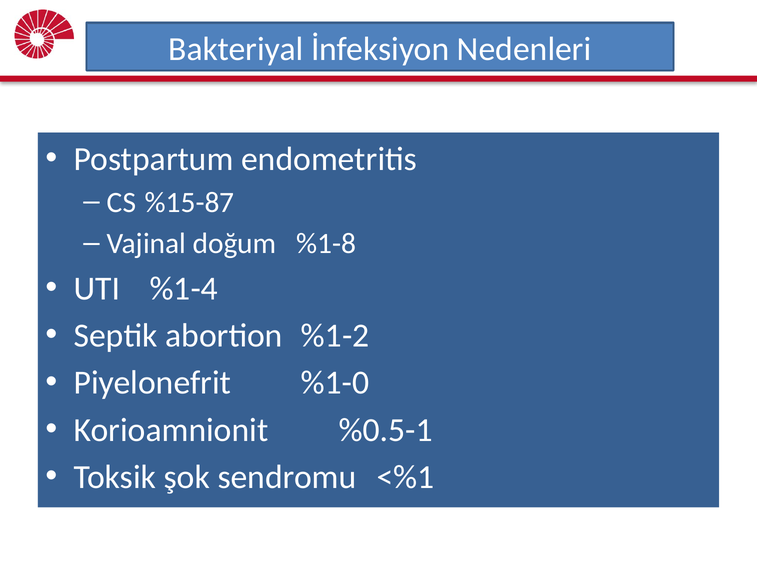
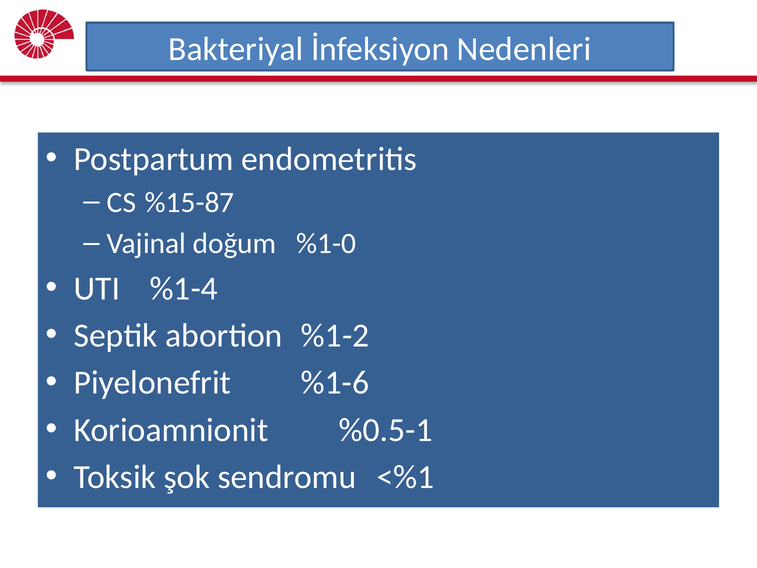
%1-8: %1-8 -> %1-0
%1-0: %1-0 -> %1-6
